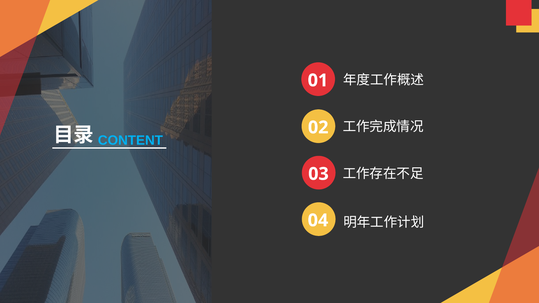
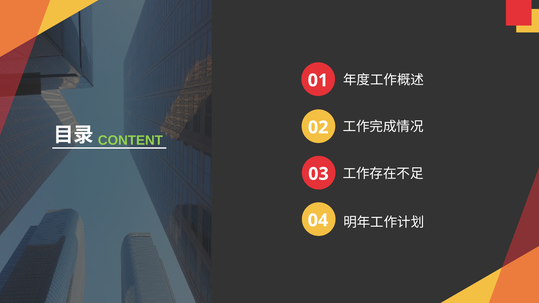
CONTENT colour: light blue -> light green
